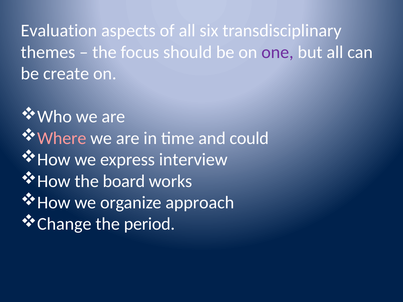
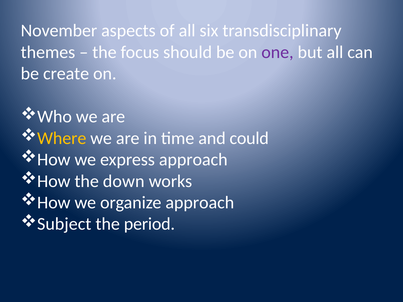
Evaluation: Evaluation -> November
Where colour: pink -> yellow
express interview: interview -> approach
board: board -> down
Change: Change -> Subject
